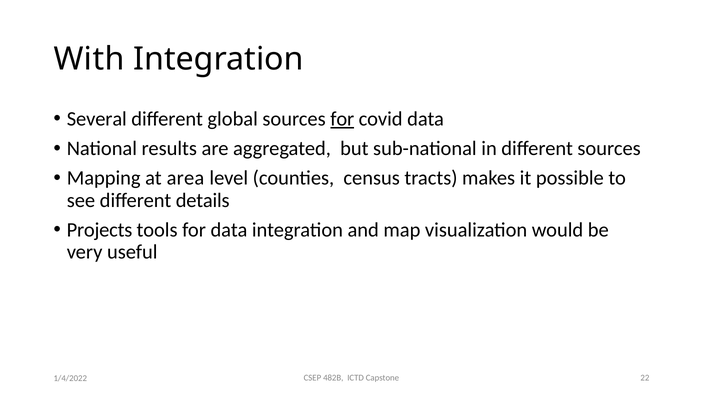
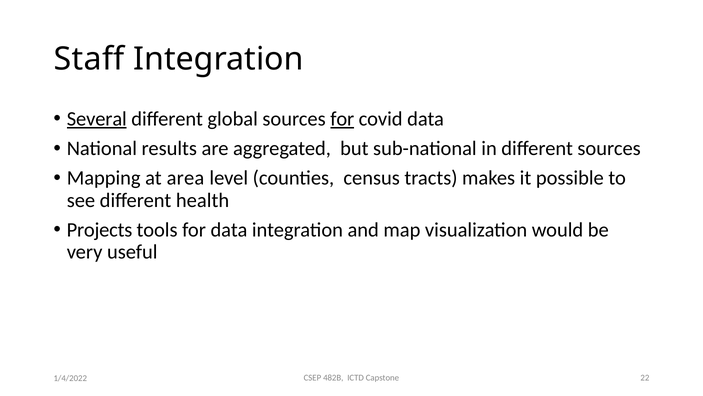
With: With -> Staff
Several underline: none -> present
details: details -> health
